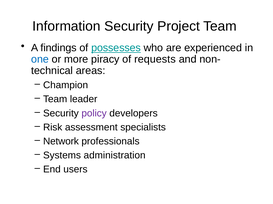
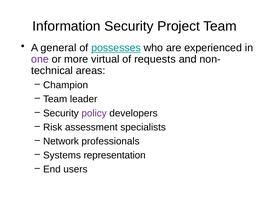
findings: findings -> general
one colour: blue -> purple
piracy: piracy -> virtual
administration: administration -> representation
